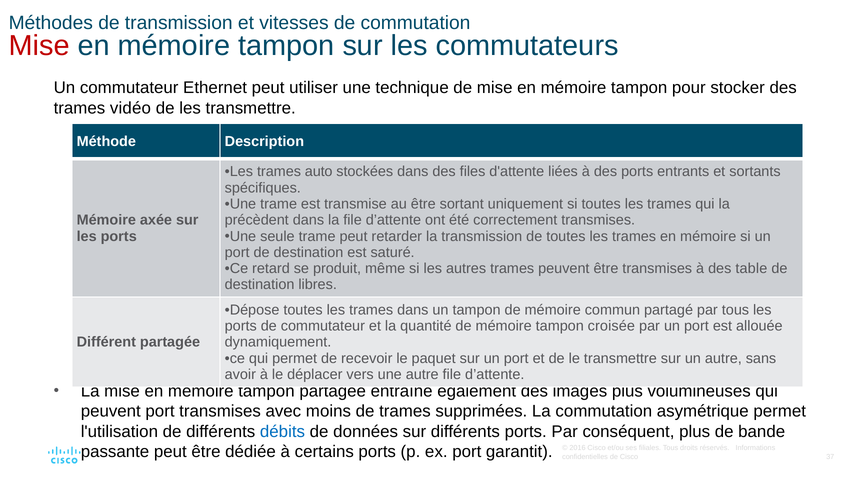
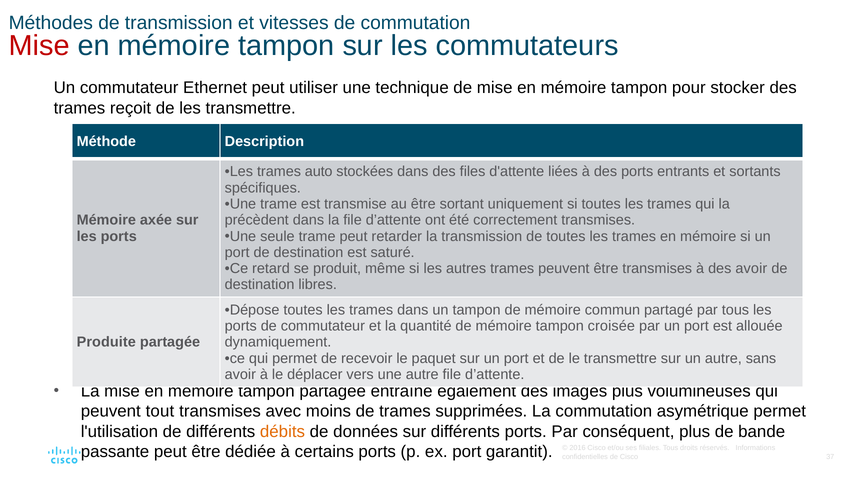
vidéo: vidéo -> reçoit
des table: table -> avoir
Différent: Différent -> Produite
peuvent port: port -> tout
débits colour: blue -> orange
